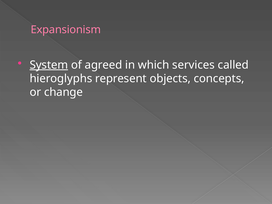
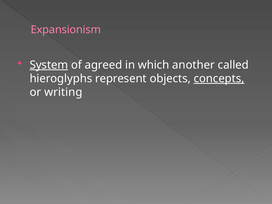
services: services -> another
concepts underline: none -> present
change: change -> writing
